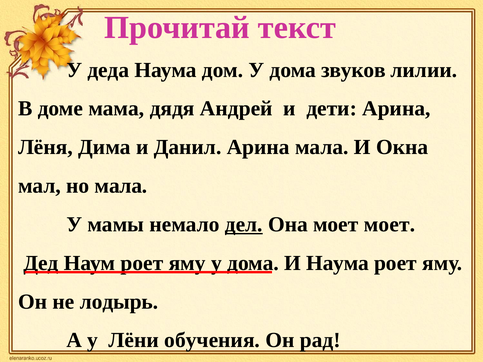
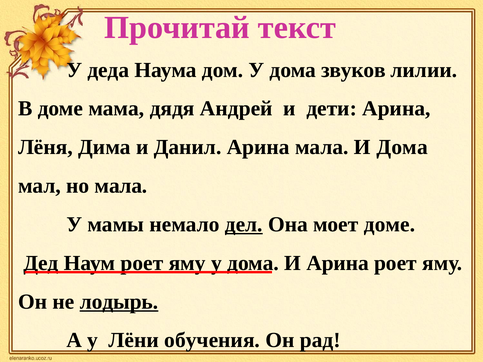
И Окна: Окна -> Дома
моет моет: моет -> доме
И Наума: Наума -> Арина
лодырь underline: none -> present
